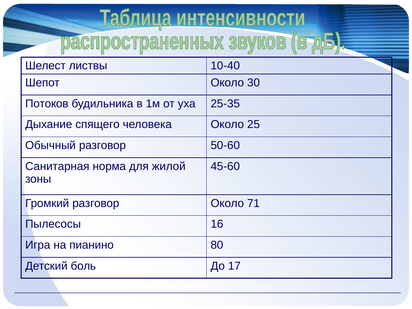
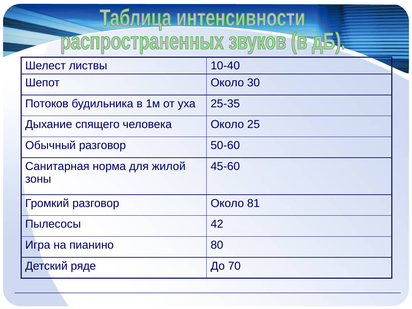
71: 71 -> 81
16: 16 -> 42
боль: боль -> ряде
17: 17 -> 70
